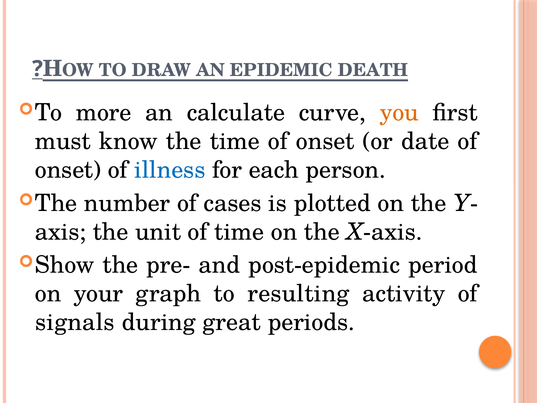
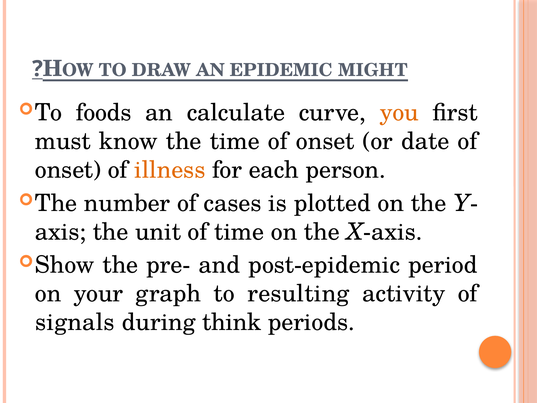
DEATH: DEATH -> MIGHT
more: more -> foods
illness colour: blue -> orange
great: great -> think
